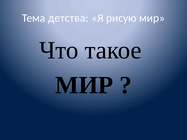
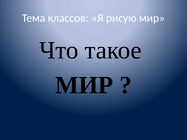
детства: детства -> классов
